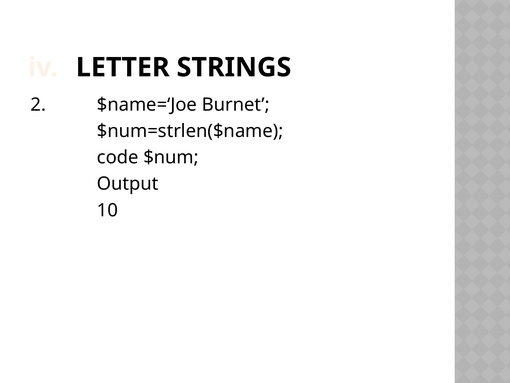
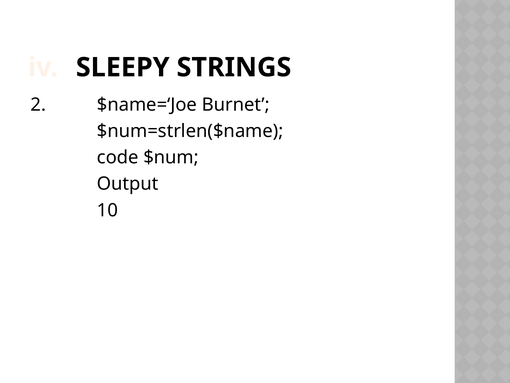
LETTER: LETTER -> SLEEPY
